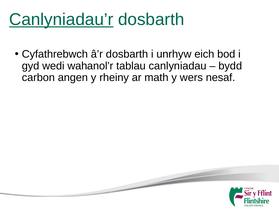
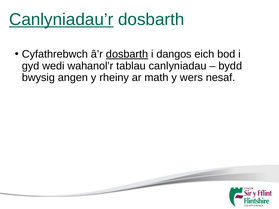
dosbarth at (127, 54) underline: none -> present
unrhyw: unrhyw -> dangos
carbon: carbon -> bwysig
